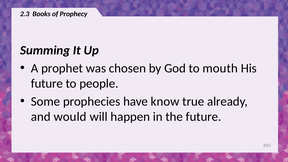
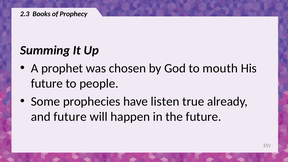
know: know -> listen
and would: would -> future
